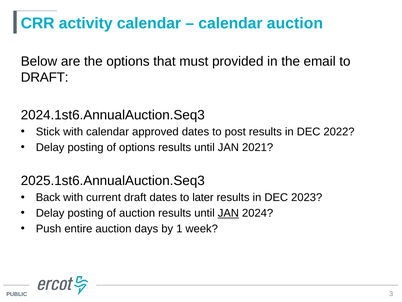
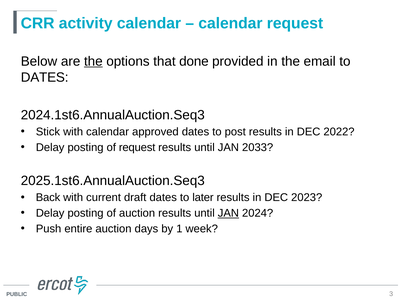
calendar auction: auction -> request
the at (93, 61) underline: none -> present
must: must -> done
DRAFT at (45, 77): DRAFT -> DATES
of options: options -> request
2021: 2021 -> 2033
